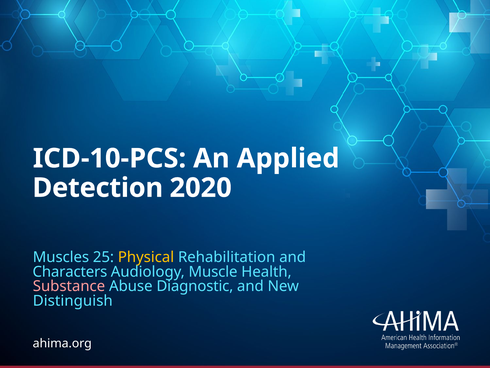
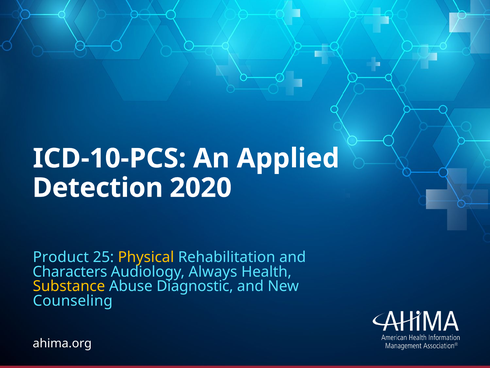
Muscles: Muscles -> Product
Muscle: Muscle -> Always
Substance colour: pink -> yellow
Distinguish: Distinguish -> Counseling
